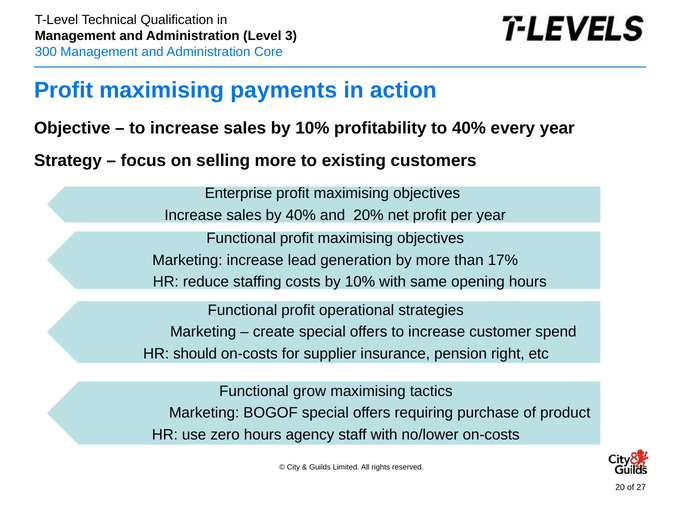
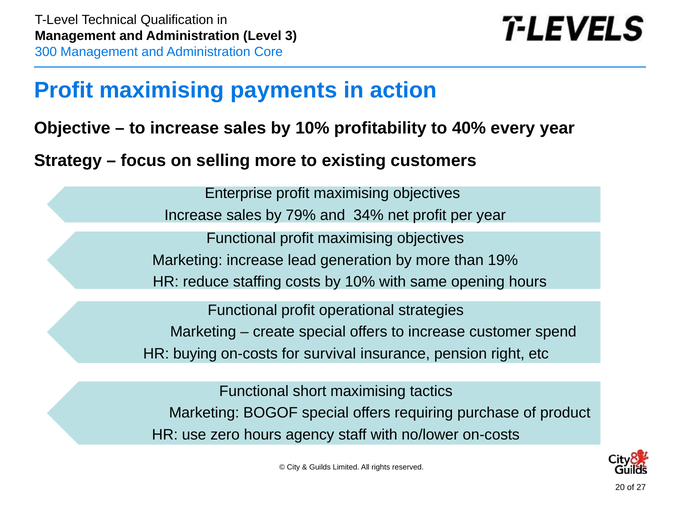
by 40%: 40% -> 79%
20%: 20% -> 34%
17%: 17% -> 19%
should: should -> buying
supplier: supplier -> survival
grow: grow -> short
